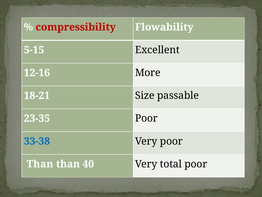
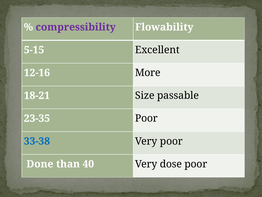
compressibility colour: red -> purple
Than at (40, 164): Than -> Done
total: total -> dose
